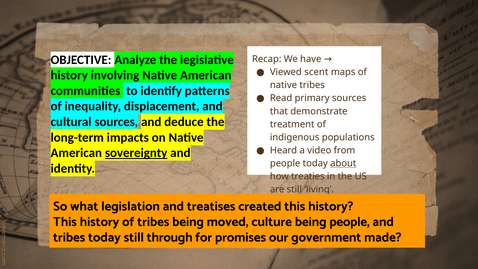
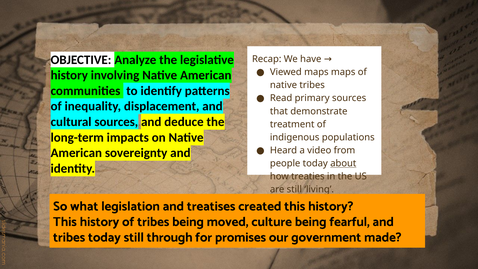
Viewed scent: scent -> maps
sovereignty underline: present -> none
being people: people -> fearful
